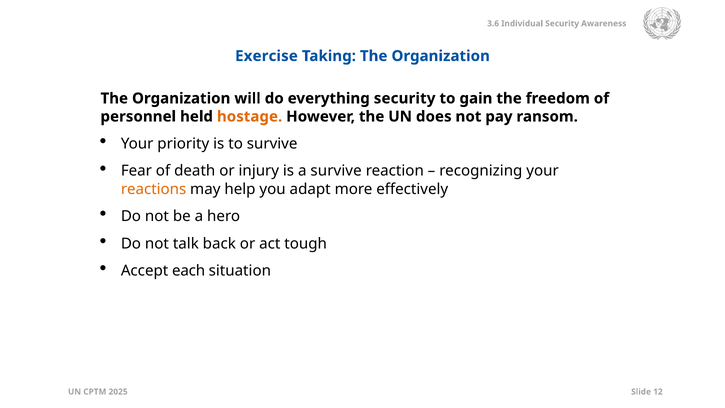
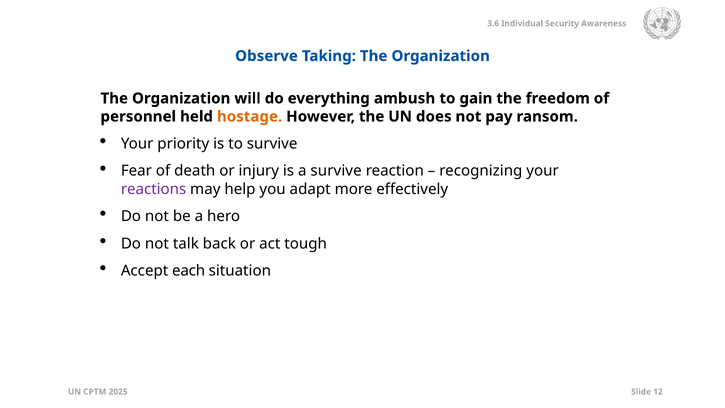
Exercise: Exercise -> Observe
everything security: security -> ambush
reactions colour: orange -> purple
